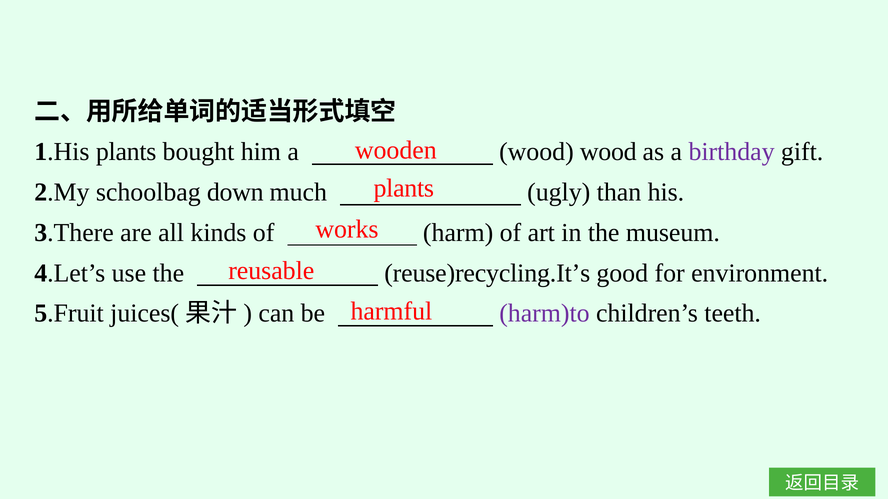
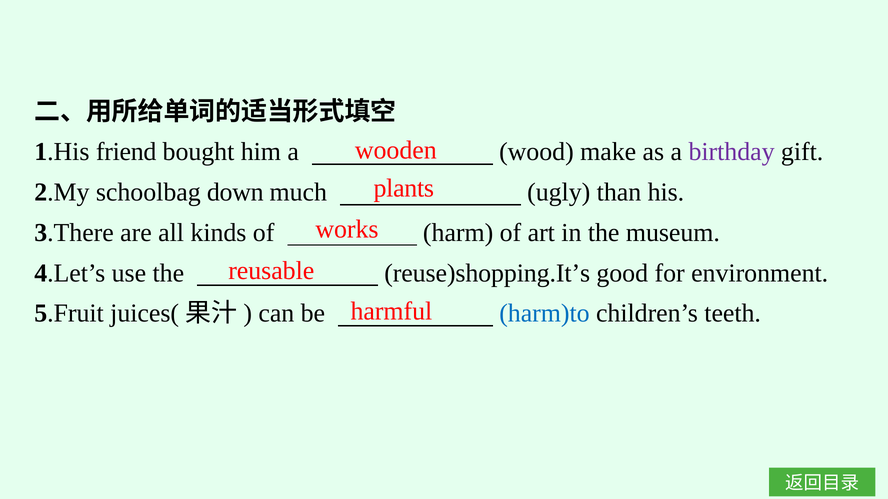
1.His plants: plants -> friend
wood wood: wood -> make
reuse)recycling.It’s: reuse)recycling.It’s -> reuse)shopping.It’s
harm)to colour: purple -> blue
